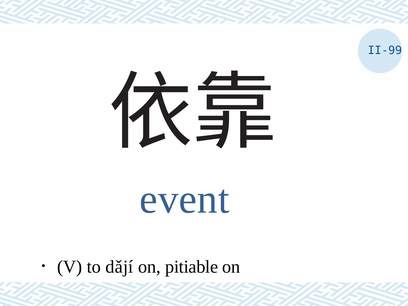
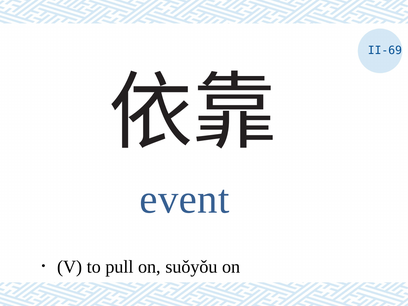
II-99: II-99 -> II-69
dǎjí: dǎjí -> pull
pitiable: pitiable -> suǒyǒu
